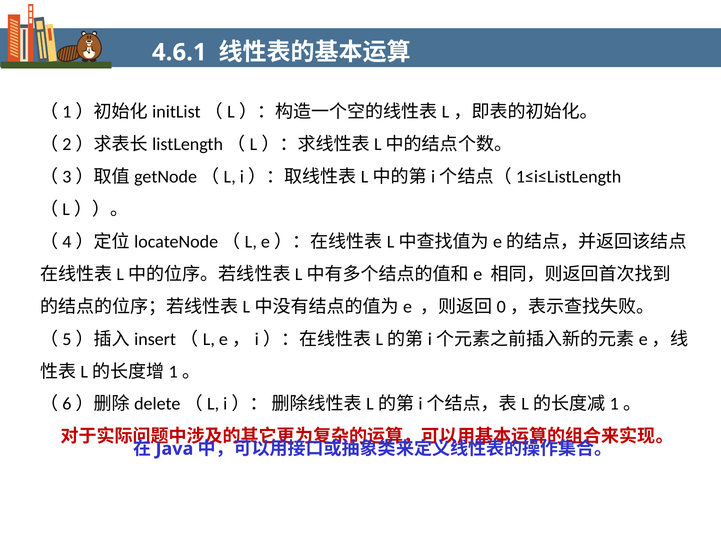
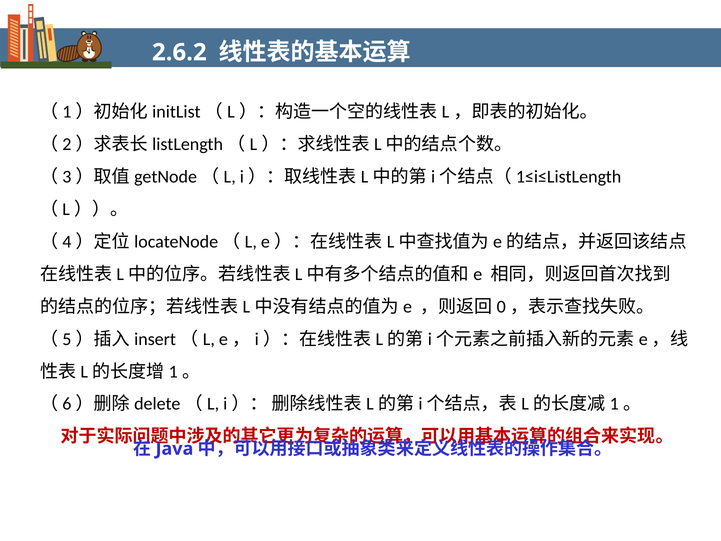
4.6.1: 4.6.1 -> 2.6.2
